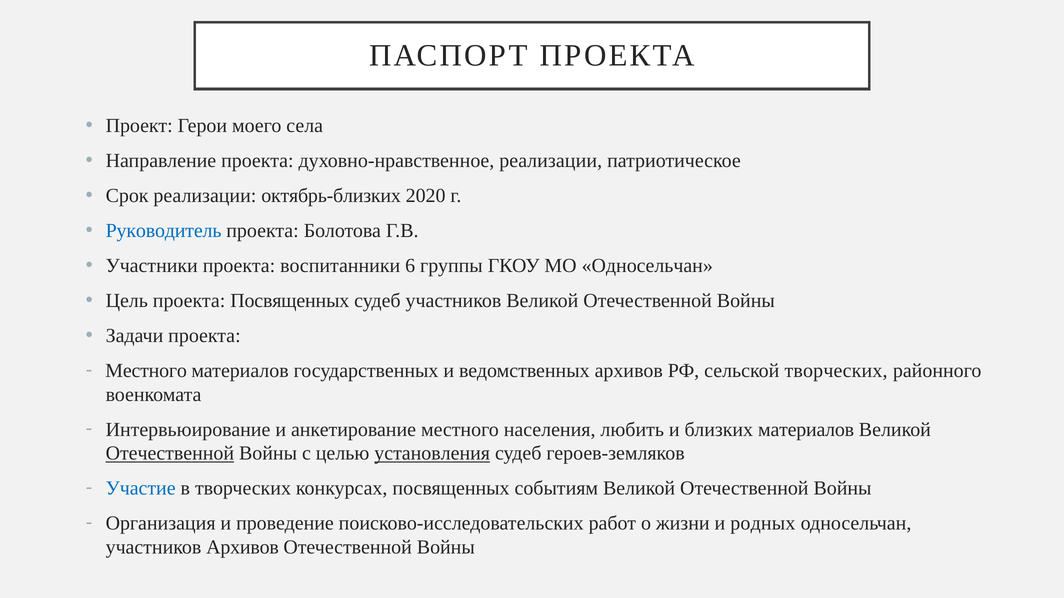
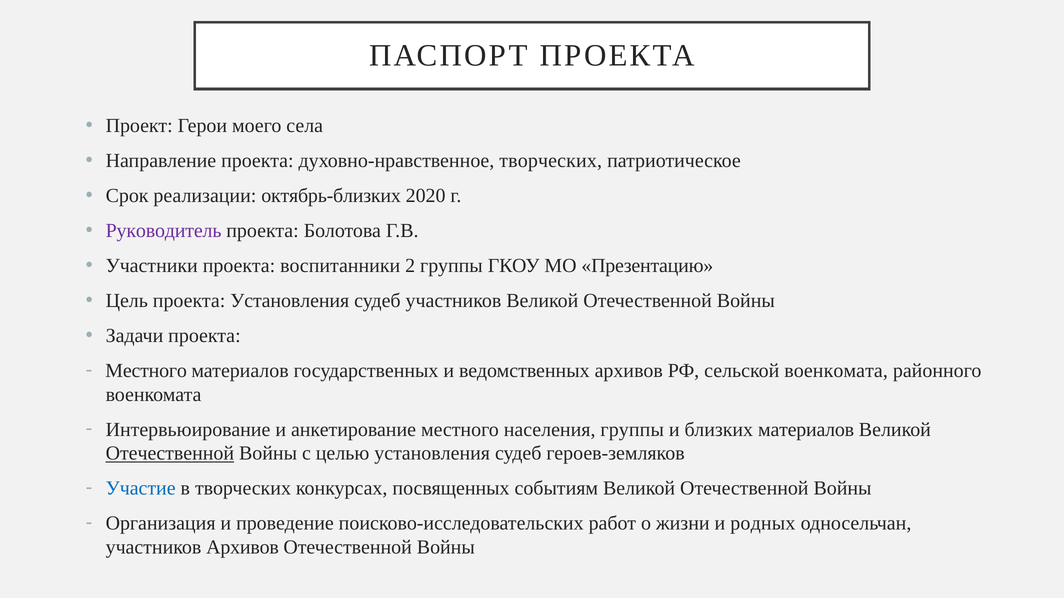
духовно-нравственное реализации: реализации -> творческих
Руководитель colour: blue -> purple
6: 6 -> 2
МО Односельчан: Односельчан -> Презентацию
проекта Посвященных: Посвященных -> Установления
сельской творческих: творческих -> военкомата
населения любить: любить -> группы
установления at (432, 454) underline: present -> none
